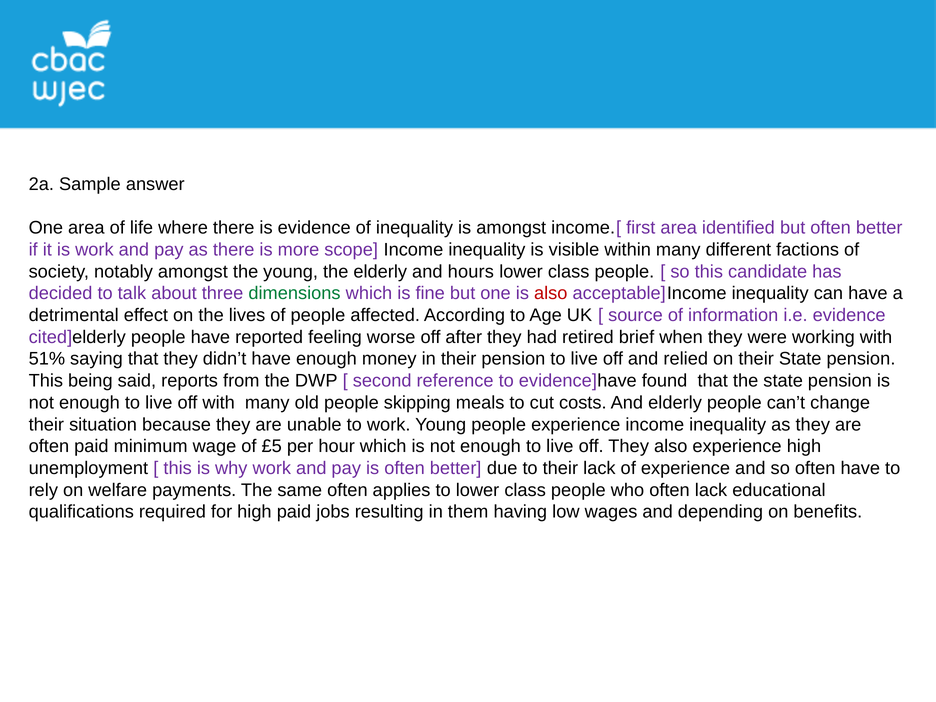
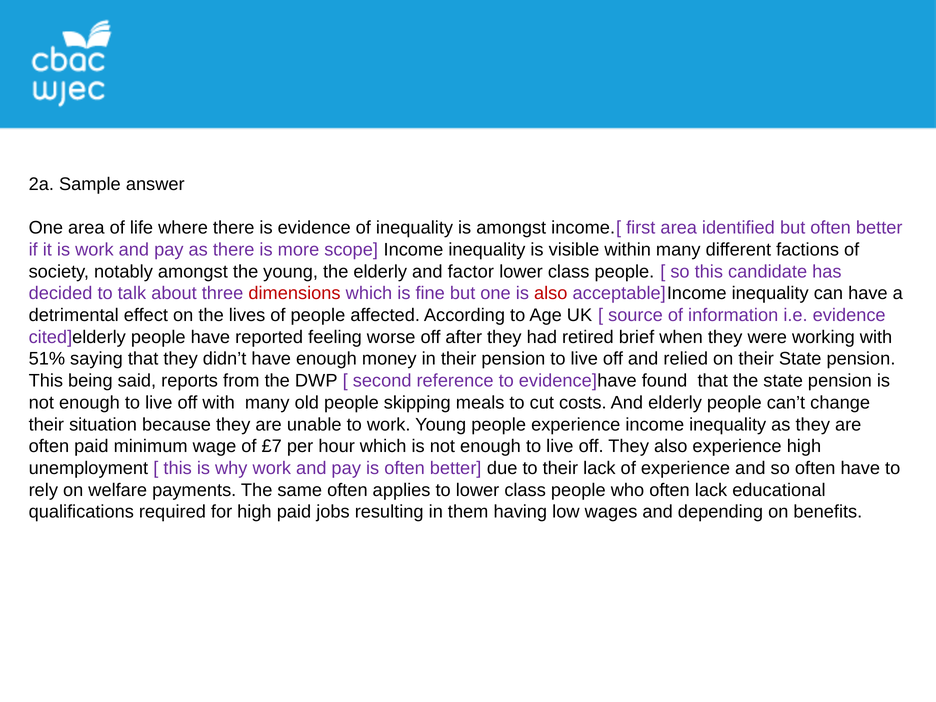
hours: hours -> factor
dimensions colour: green -> red
£5: £5 -> £7
